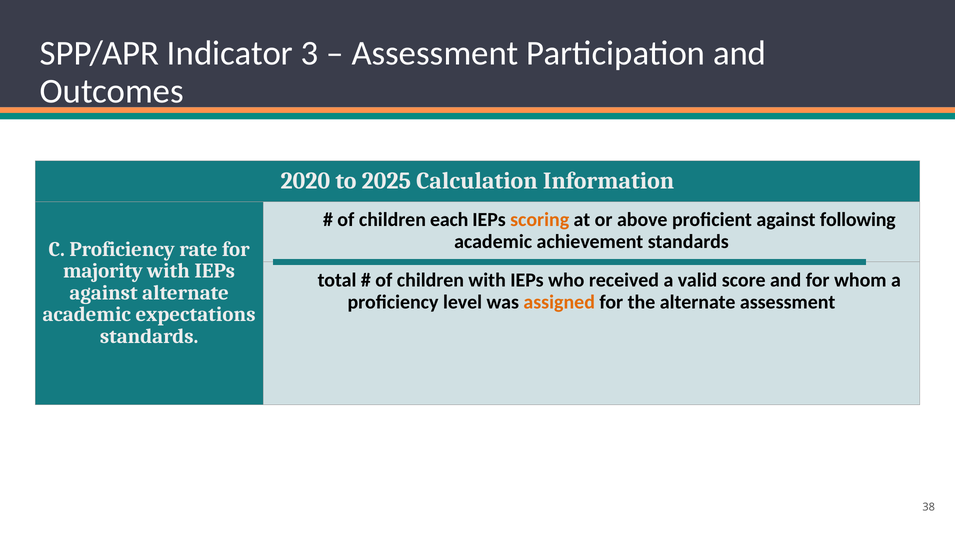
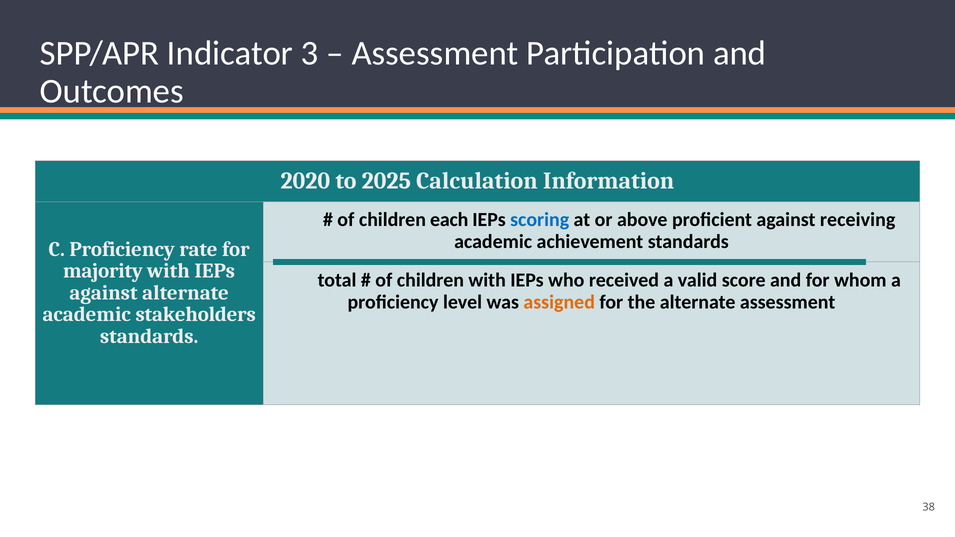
scoring colour: orange -> blue
following: following -> receiving
expectations: expectations -> stakeholders
